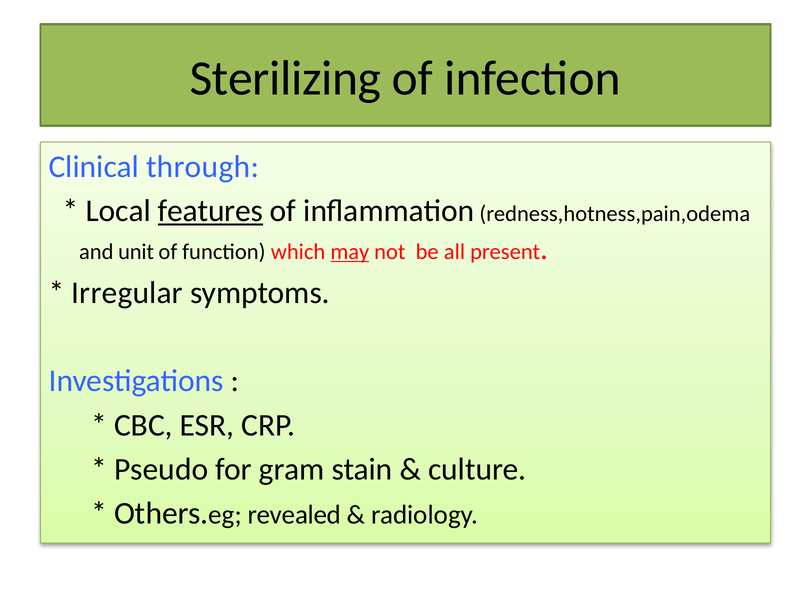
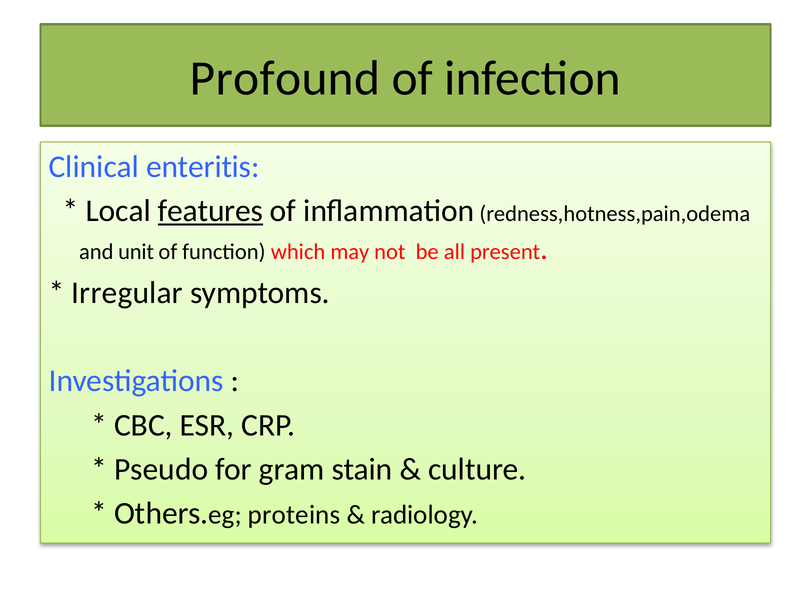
Sterilizing: Sterilizing -> Profound
through: through -> enteritis
may underline: present -> none
revealed: revealed -> proteins
